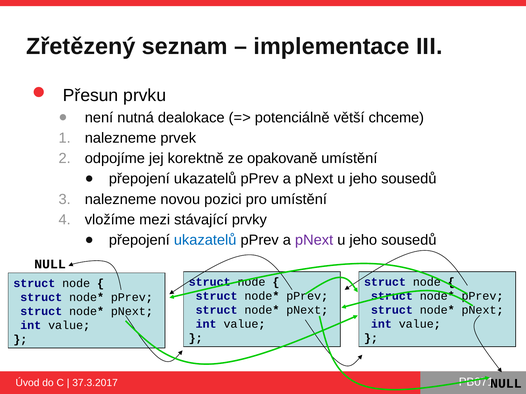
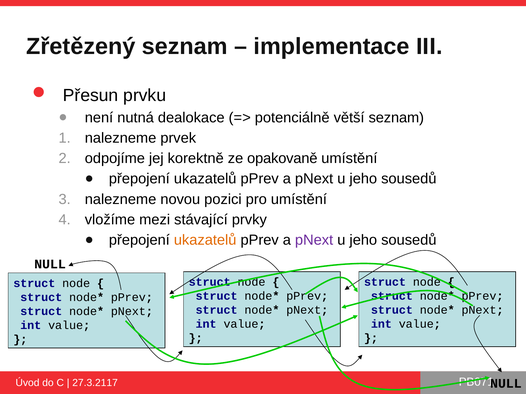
větší chceme: chceme -> seznam
ukazatelů at (205, 240) colour: blue -> orange
37.3.2017: 37.3.2017 -> 27.3.2117
